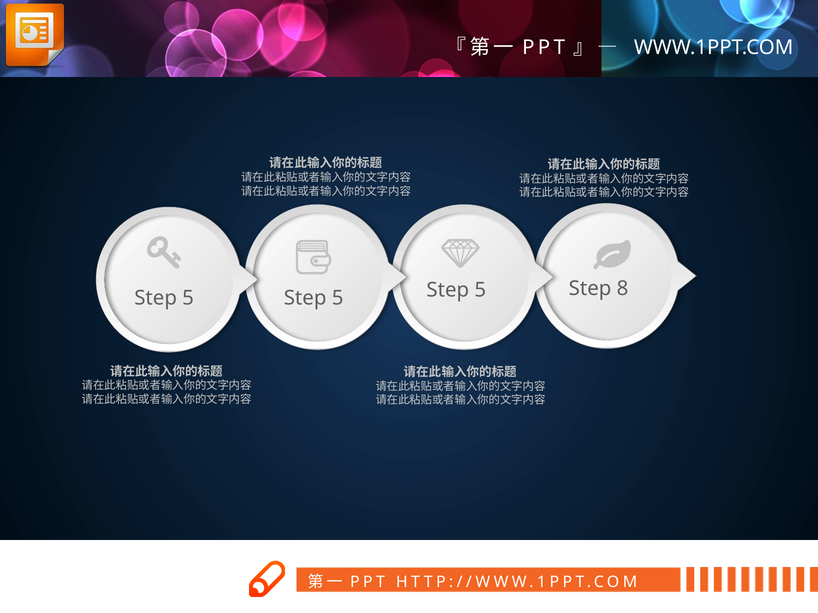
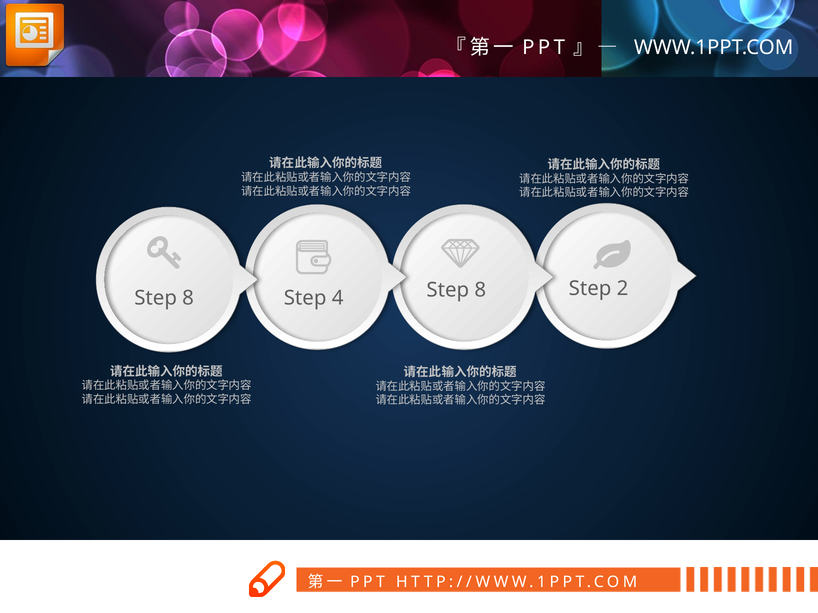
8: 8 -> 2
5 at (480, 290): 5 -> 8
5 at (188, 298): 5 -> 8
5 at (338, 298): 5 -> 4
